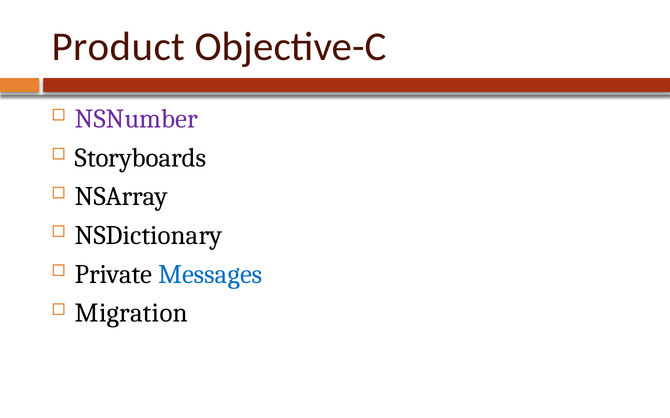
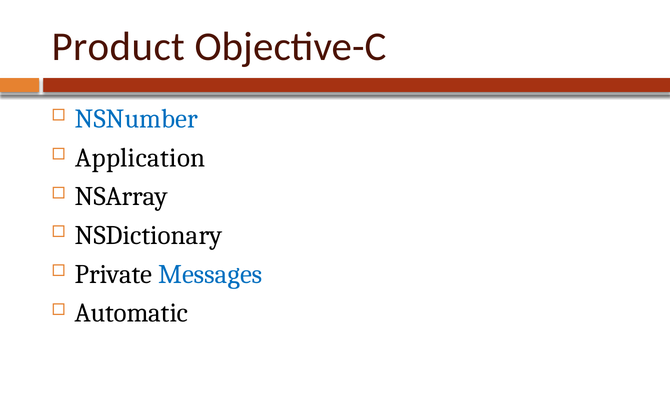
NSNumber colour: purple -> blue
Storyboards: Storyboards -> Application
Migration: Migration -> Automatic
